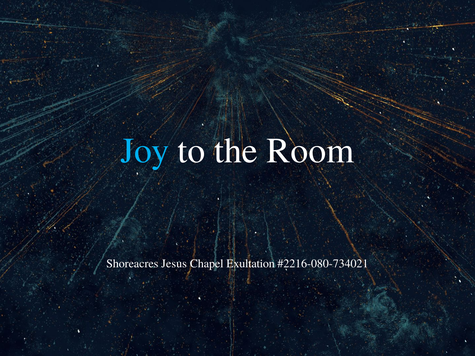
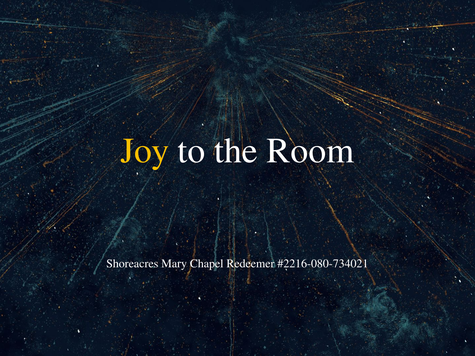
Joy colour: light blue -> yellow
Jesus: Jesus -> Mary
Exultation: Exultation -> Redeemer
